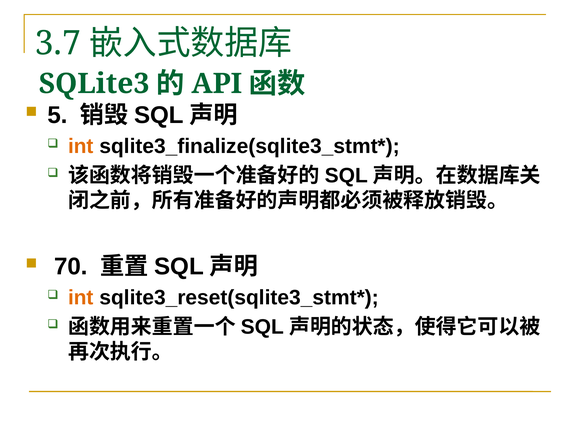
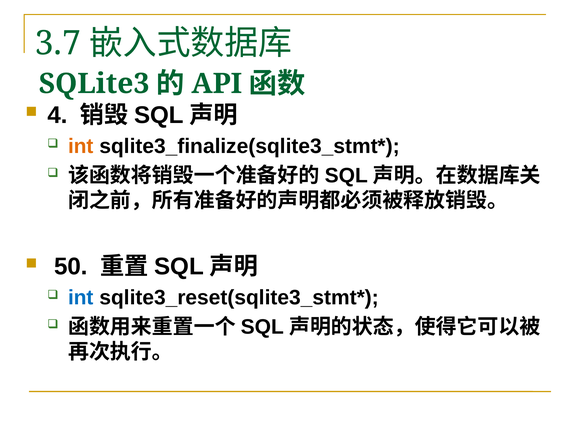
5: 5 -> 4
70: 70 -> 50
int at (81, 298) colour: orange -> blue
